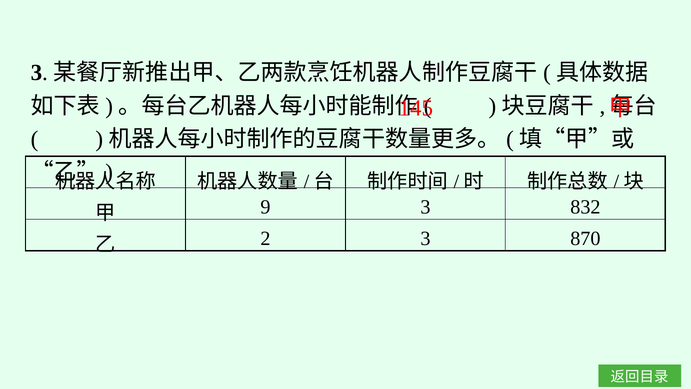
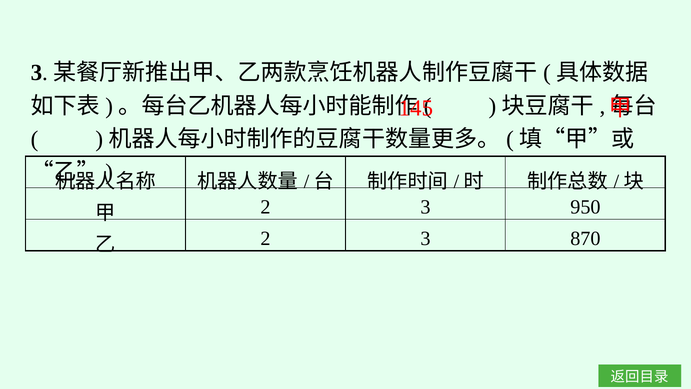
9 at (266, 207): 9 -> 2
832: 832 -> 950
